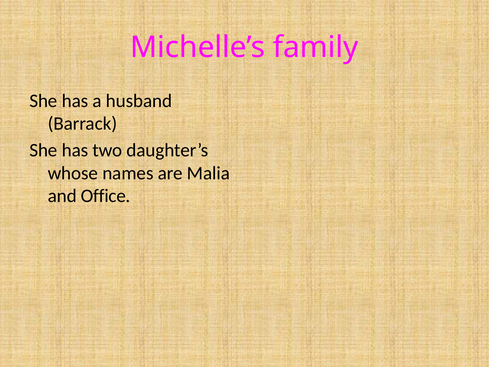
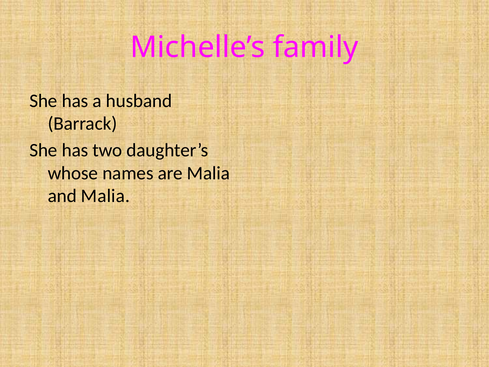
and Office: Office -> Malia
